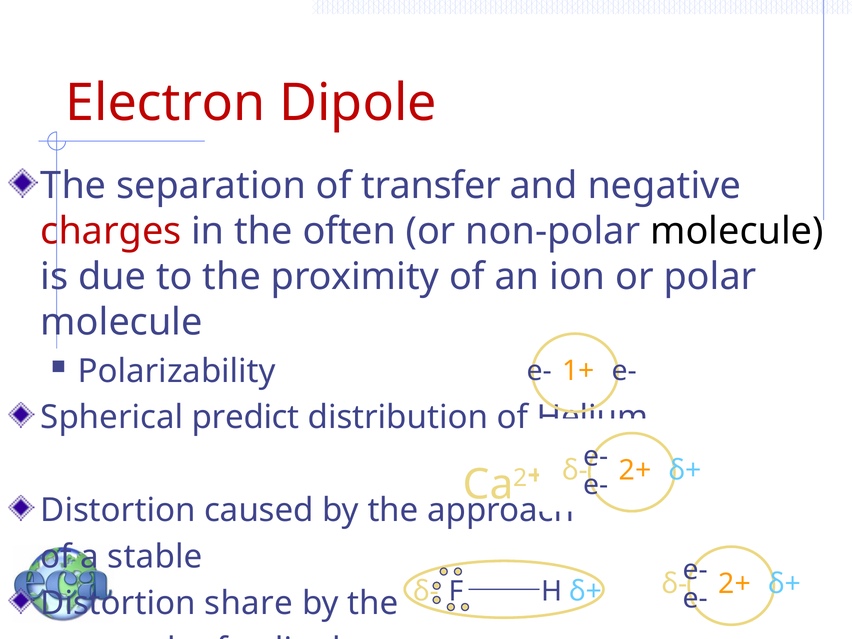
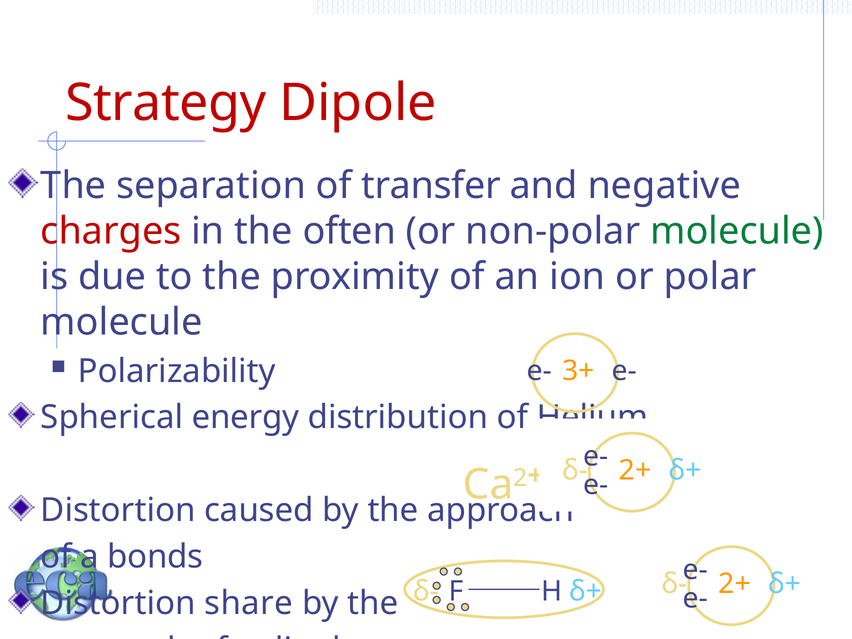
Electron: Electron -> Strategy
molecule at (737, 231) colour: black -> green
1+: 1+ -> 3+
predict: predict -> energy
stable: stable -> bonds
